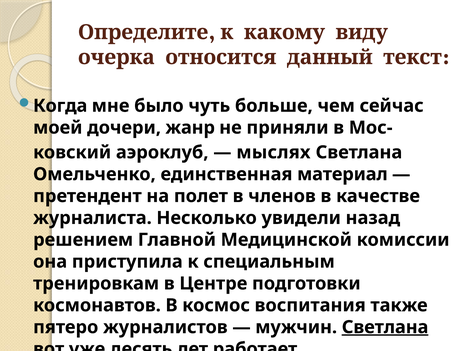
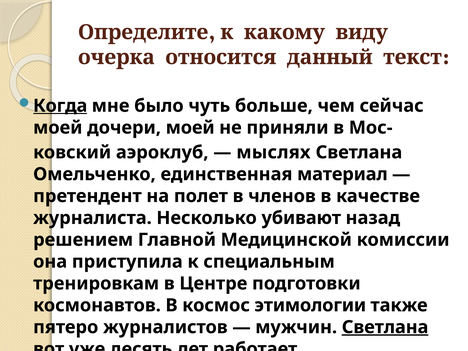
Когда underline: none -> present
жанр at (190, 128): жанр -> моей
увидели: увидели -> убивают
воспитания: воспитания -> этимологии
